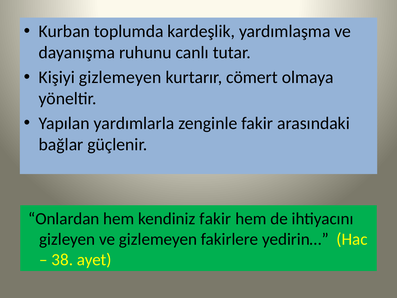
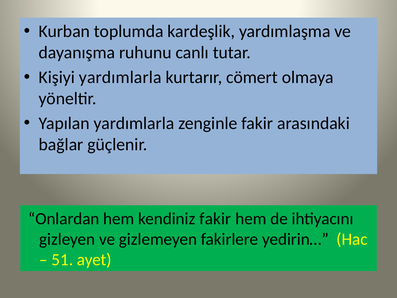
Kişiyi gizlemeyen: gizlemeyen -> yardımlarla
38: 38 -> 51
